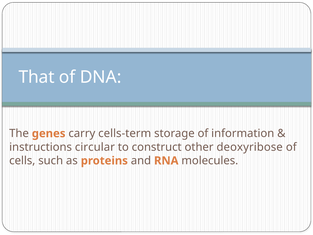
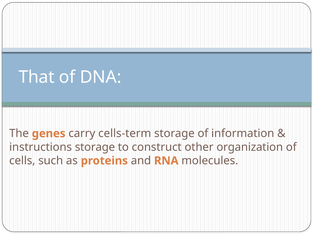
instructions circular: circular -> storage
deoxyribose: deoxyribose -> organization
